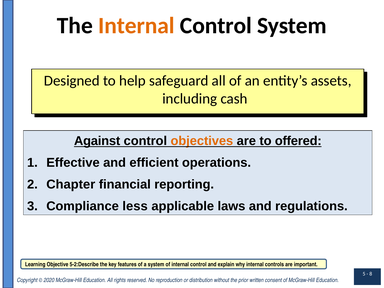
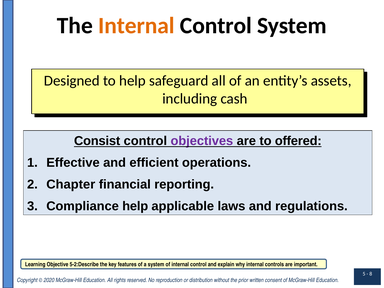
Against: Against -> Consist
objectives colour: orange -> purple
Compliance less: less -> help
